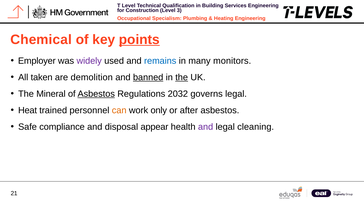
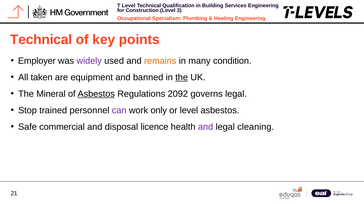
Chemical at (41, 39): Chemical -> Technical
points underline: present -> none
remains colour: blue -> orange
monitors: monitors -> condition
demolition: demolition -> equipment
banned underline: present -> none
2032: 2032 -> 2092
Heat: Heat -> Stop
can colour: orange -> purple
or after: after -> level
compliance: compliance -> commercial
appear: appear -> licence
